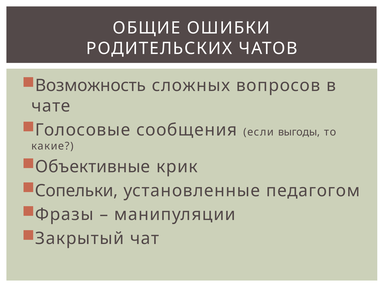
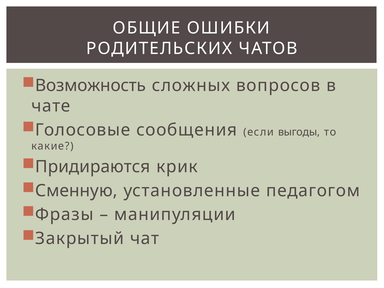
Объективные: Объективные -> Придираются
Сопельки: Сопельки -> Сменную
